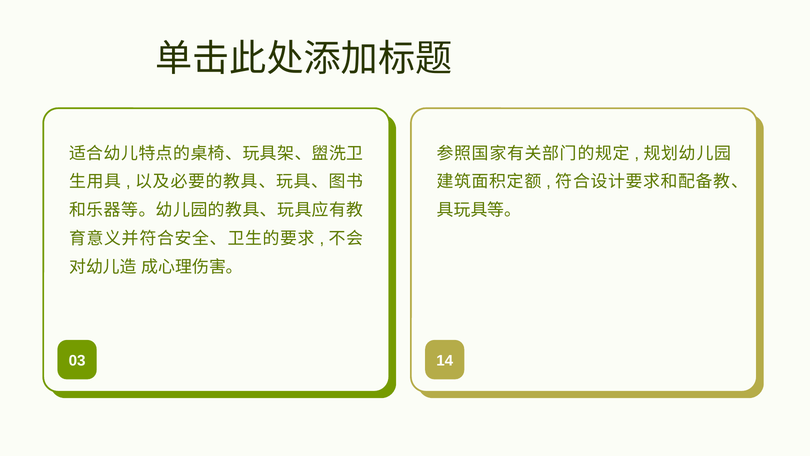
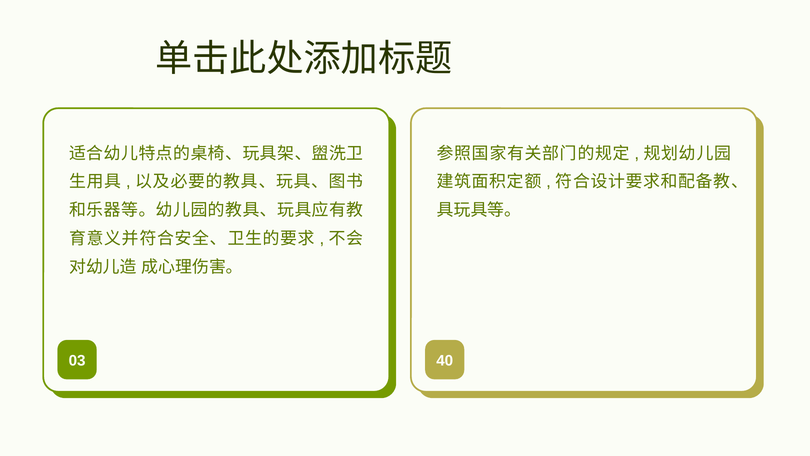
14: 14 -> 40
